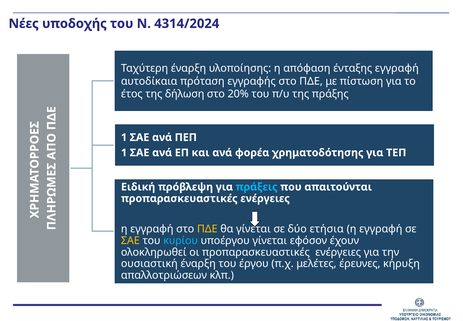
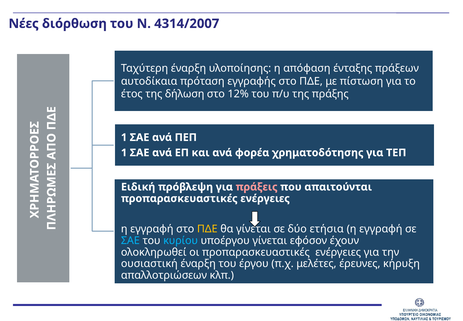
υποδοχής: υποδοχής -> διόρθωση
4314/2024: 4314/2024 -> 4314/2007
ένταξης εγγραφή: εγγραφή -> πράξεων
20%: 20% -> 12%
πράξεις colour: light blue -> pink
ΣΑΕ at (130, 240) colour: yellow -> light blue
